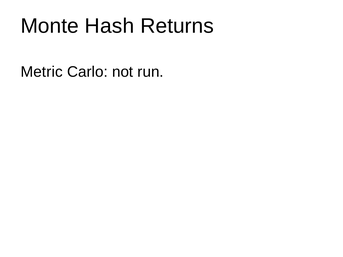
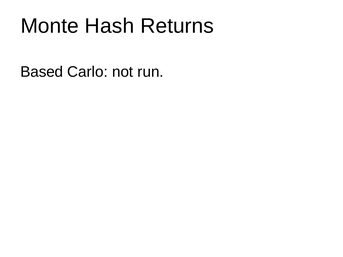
Metric: Metric -> Based
